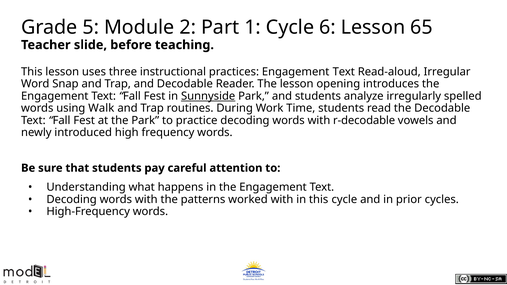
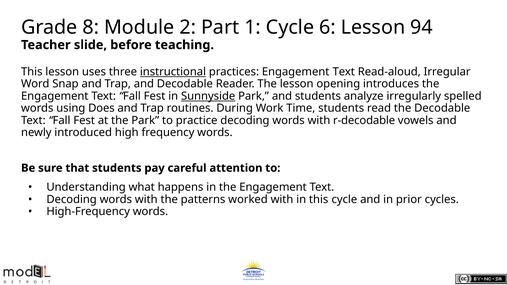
5: 5 -> 8
65: 65 -> 94
instructional underline: none -> present
Walk: Walk -> Does
